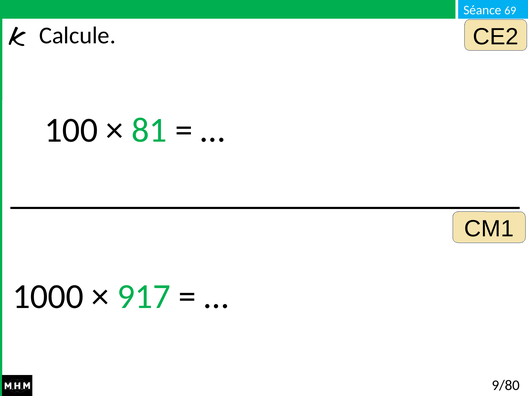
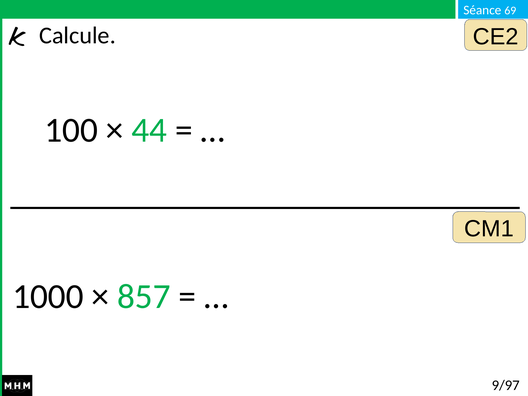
81: 81 -> 44
917: 917 -> 857
9/80: 9/80 -> 9/97
